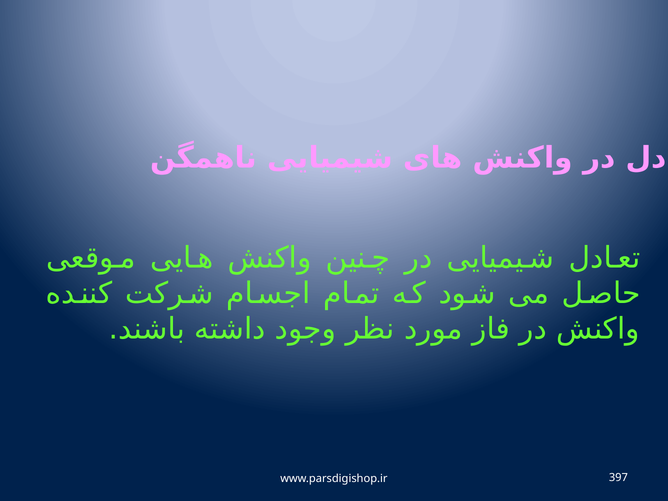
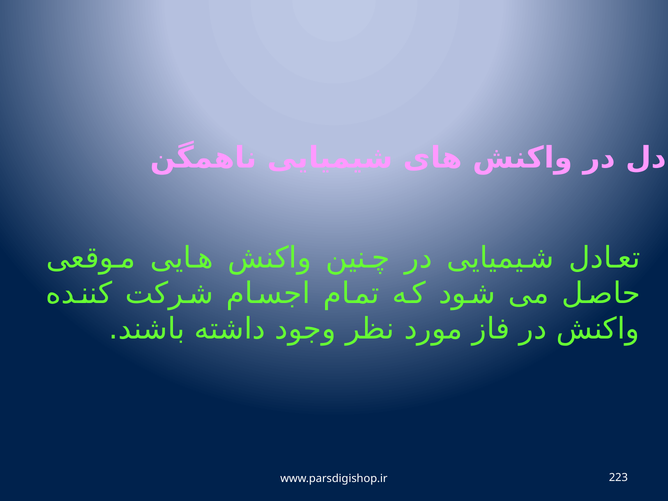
397: 397 -> 223
